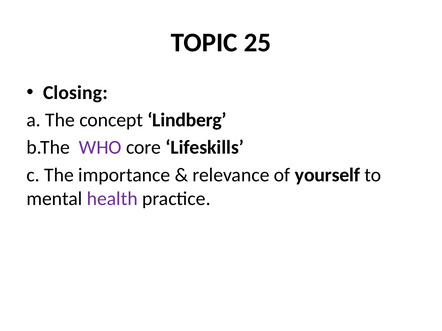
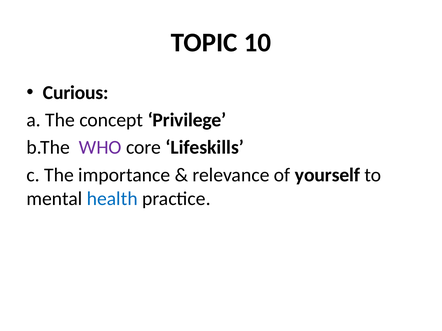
25: 25 -> 10
Closing: Closing -> Curious
Lindberg: Lindberg -> Privilege
health colour: purple -> blue
